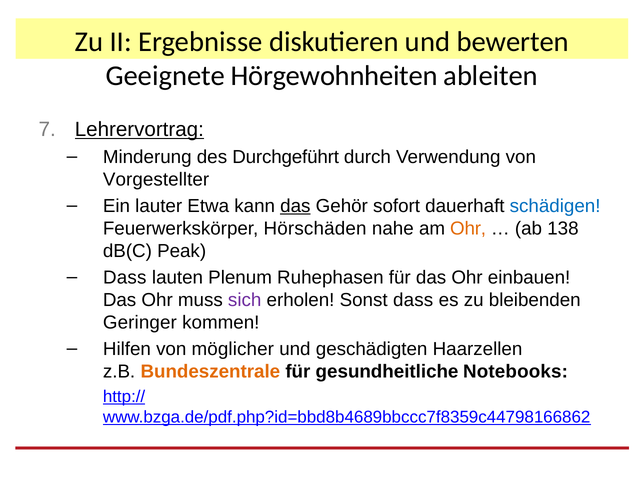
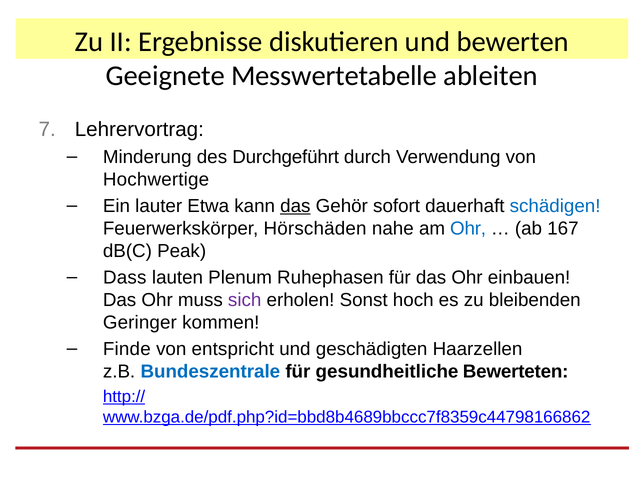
Hörgewohnheiten: Hörgewohnheiten -> Messwertetabelle
Lehrervortrag underline: present -> none
Vorgestellter: Vorgestellter -> Hochwertige
Ohr at (468, 229) colour: orange -> blue
138: 138 -> 167
Sonst dass: dass -> hoch
Hilfen: Hilfen -> Finde
möglicher: möglicher -> entspricht
Bundeszentrale colour: orange -> blue
Notebooks: Notebooks -> Bewerteten
